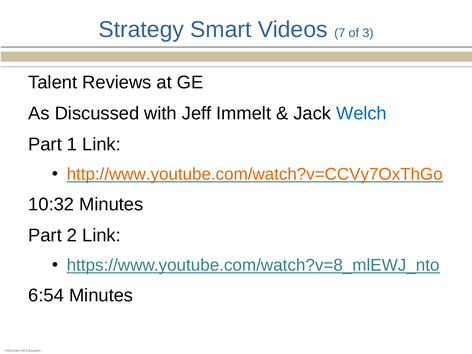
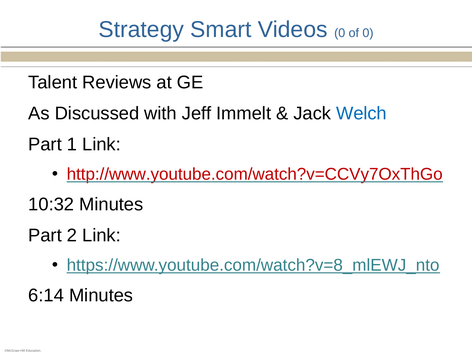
Videos 7: 7 -> 0
of 3: 3 -> 0
http://www.youtube.com/watch?v=CCVy7OxThGo colour: orange -> red
6:54: 6:54 -> 6:14
